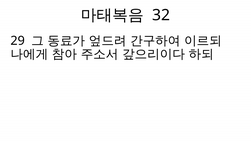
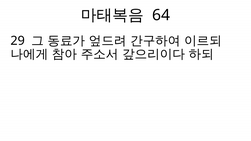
32: 32 -> 64
